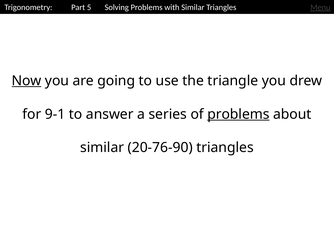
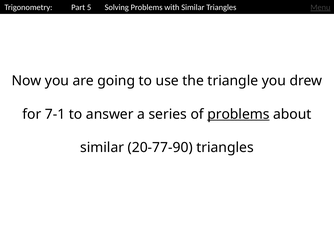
Now underline: present -> none
9-1: 9-1 -> 7-1
20-76-90: 20-76-90 -> 20-77-90
